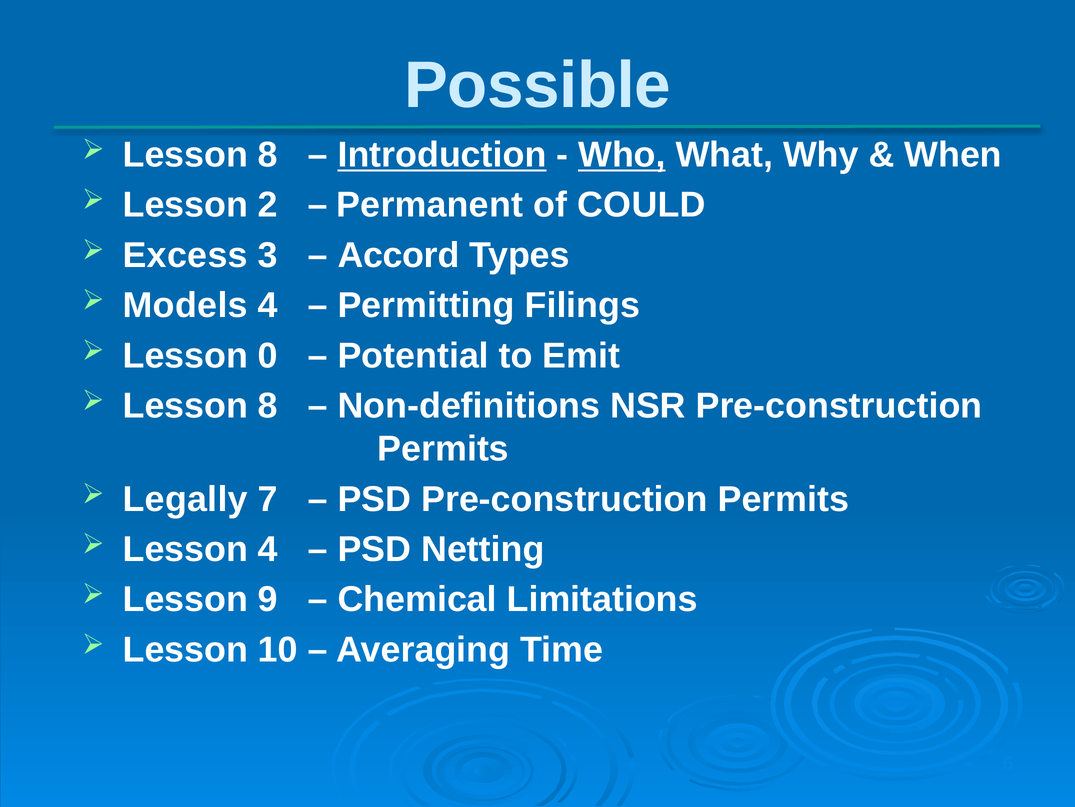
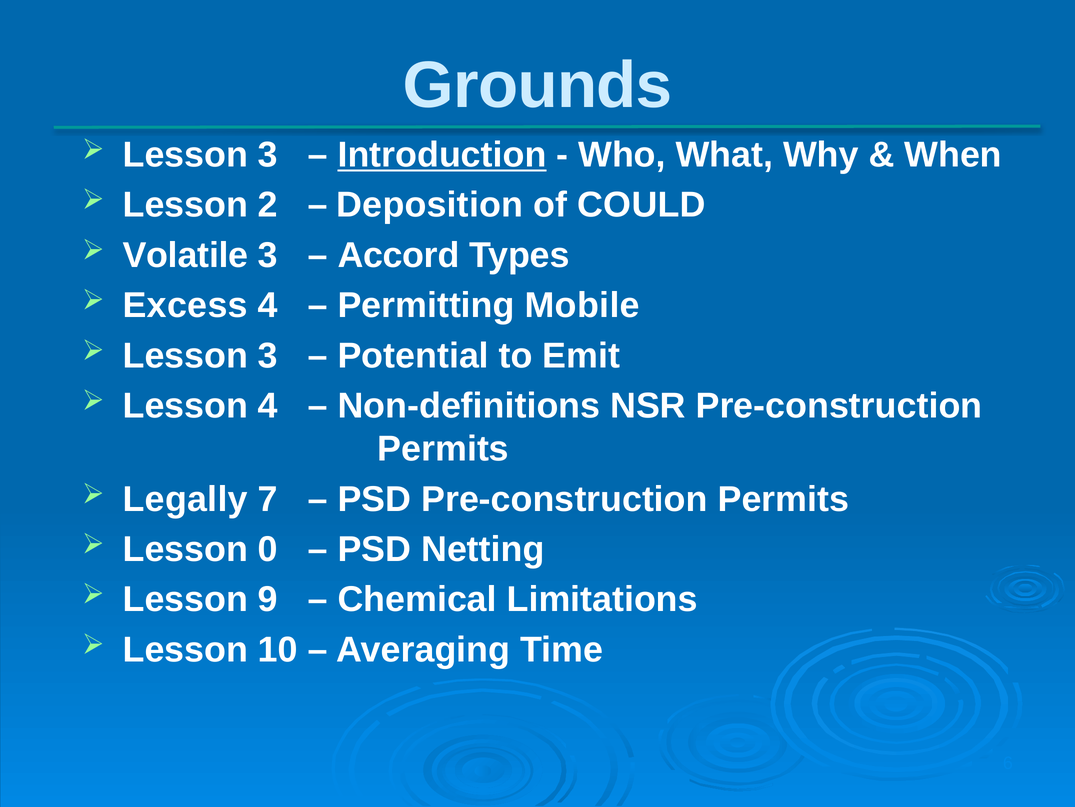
Possible: Possible -> Grounds
8 at (268, 155): 8 -> 3
Who underline: present -> none
Permanent: Permanent -> Deposition
Excess: Excess -> Volatile
Models: Models -> Excess
Filings: Filings -> Mobile
0 at (268, 355): 0 -> 3
8 at (268, 406): 8 -> 4
Lesson 4: 4 -> 0
